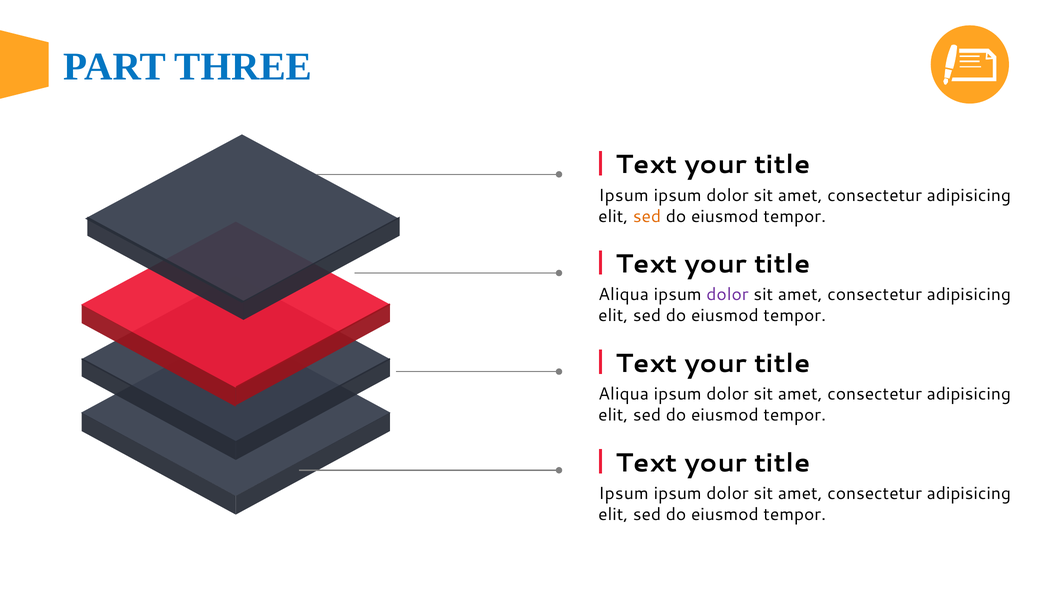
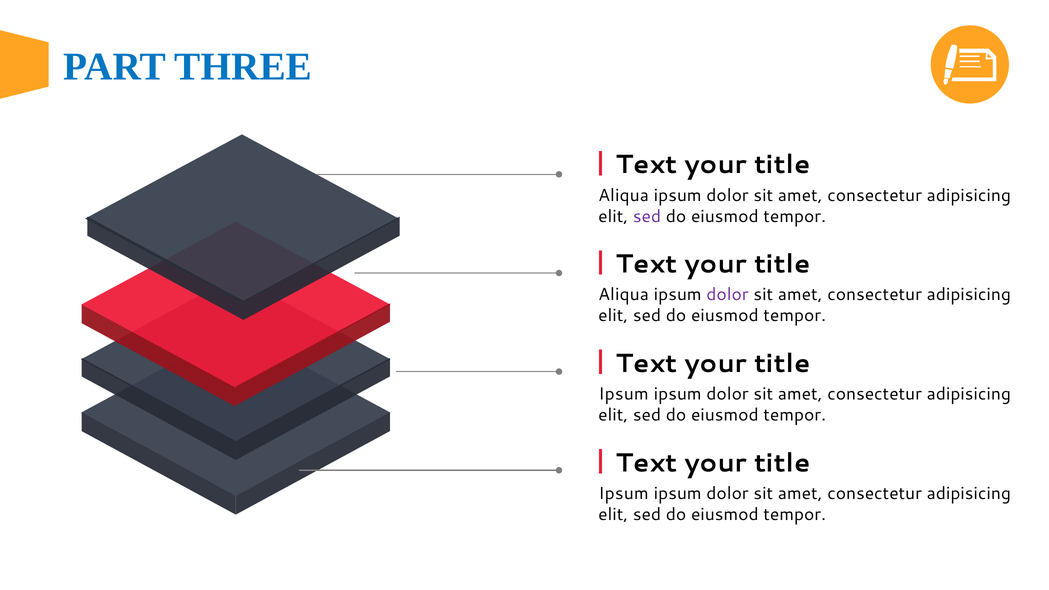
Ipsum at (624, 195): Ipsum -> Aliqua
sed at (647, 216) colour: orange -> purple
Aliqua at (624, 394): Aliqua -> Ipsum
